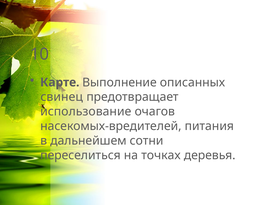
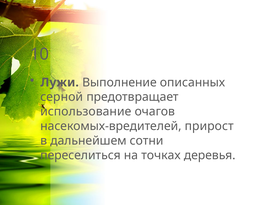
Карте: Карте -> Лужи
свинец: свинец -> серной
питания: питания -> прирост
